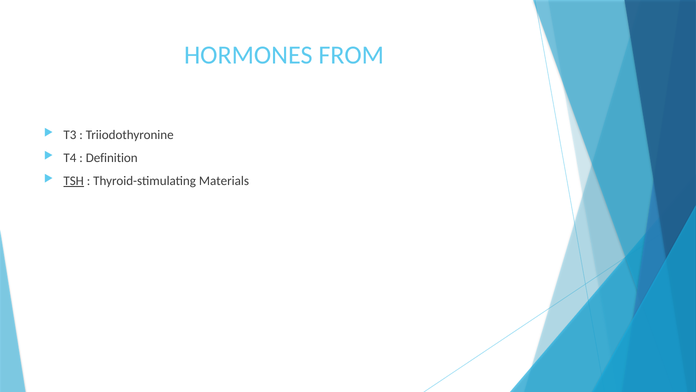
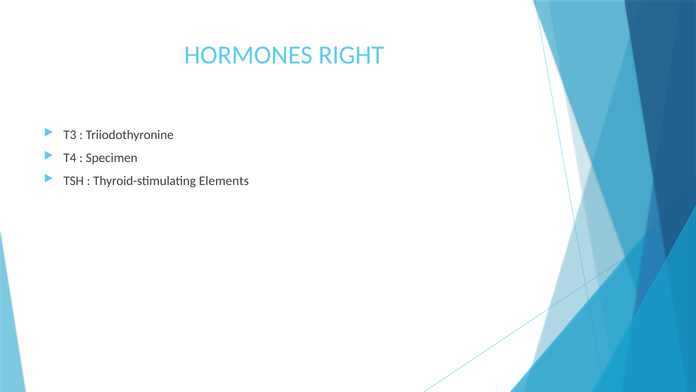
FROM: FROM -> RIGHT
Definition: Definition -> Specimen
TSH underline: present -> none
Materials: Materials -> Elements
